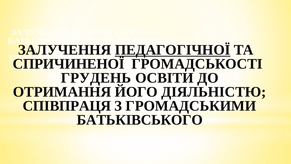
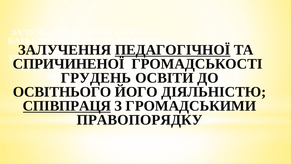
ОТРИМАННЯ: ОТРИМАННЯ -> ОСВІТНЬОГО
СПІВПРАЦЯ underline: none -> present
БАТЬКІВСЬКОГО: БАТЬКІВСЬКОГО -> ПРАВОПОРЯДКУ
